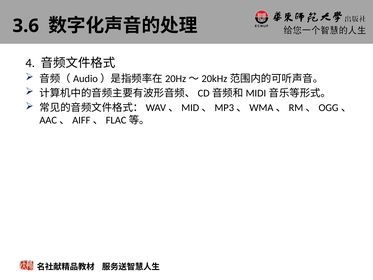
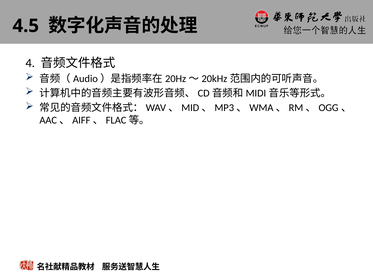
3.6: 3.6 -> 4.5
